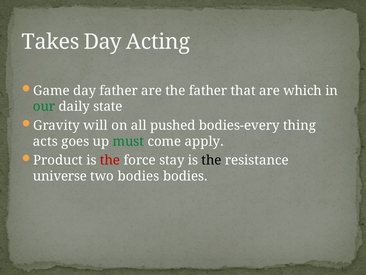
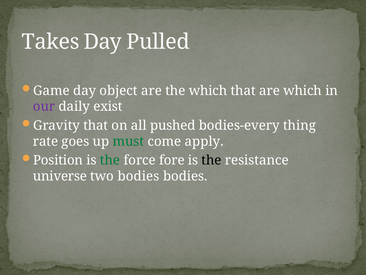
Acting: Acting -> Pulled
day father: father -> object
the father: father -> which
our colour: green -> purple
state: state -> exist
Gravity will: will -> that
acts: acts -> rate
Product: Product -> Position
the at (110, 160) colour: red -> green
stay: stay -> fore
